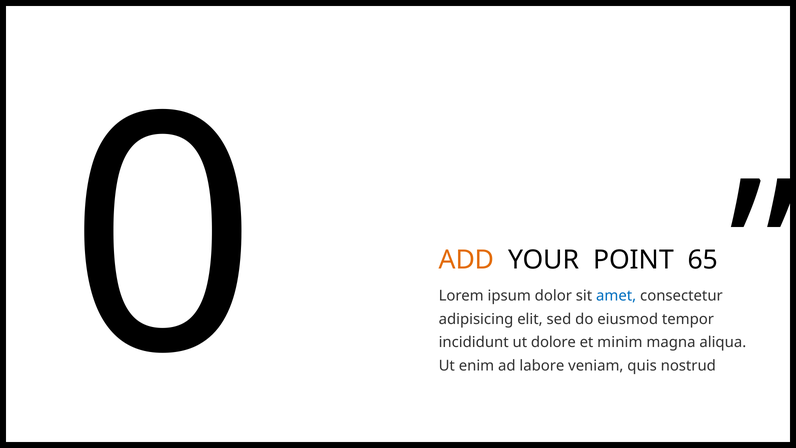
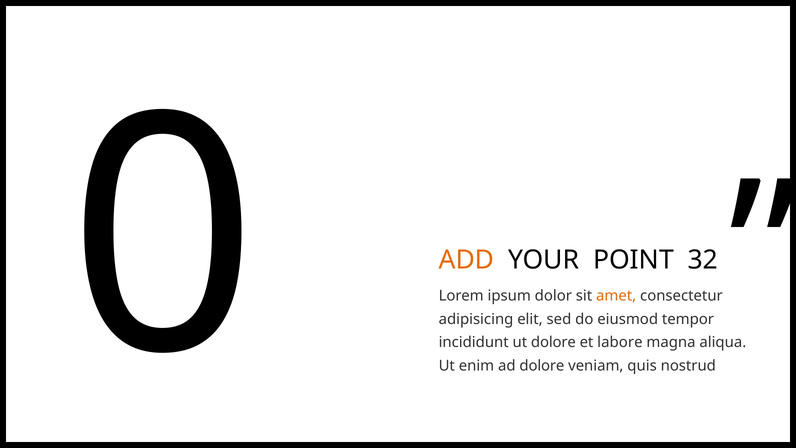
65: 65 -> 32
amet colour: blue -> orange
minim: minim -> labore
ad labore: labore -> dolore
